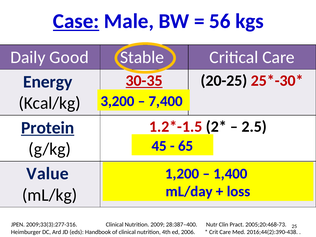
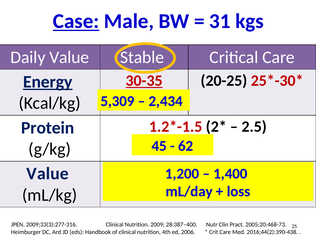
56: 56 -> 31
Daily Good: Good -> Value
Energy underline: none -> present
3,200: 3,200 -> 5,309
7,400: 7,400 -> 2,434
Protein underline: present -> none
65: 65 -> 62
